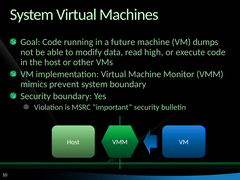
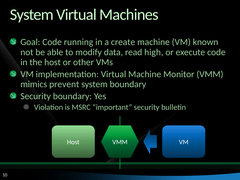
future: future -> create
dumps: dumps -> known
